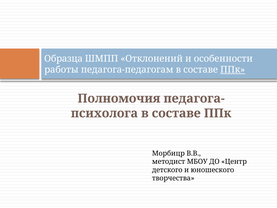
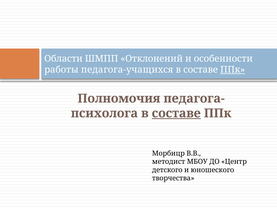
Образца: Образца -> Области
педагога-педагогам: педагога-педагогам -> педагога-учащихся
составе at (176, 113) underline: none -> present
